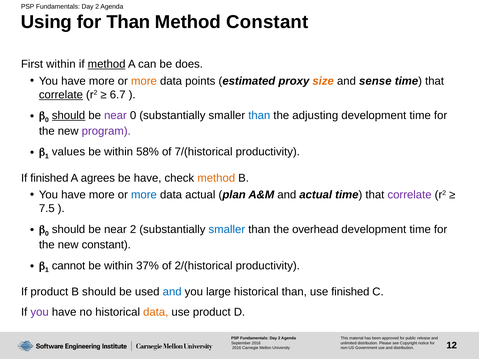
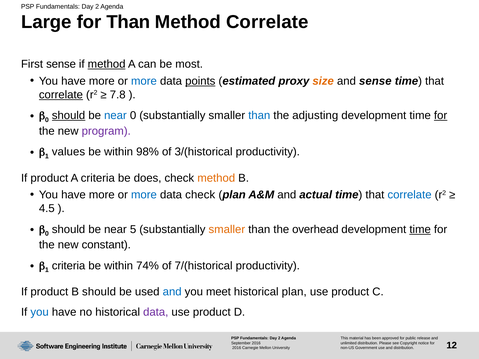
Using: Using -> Large
Method Constant: Constant -> Correlate
First within: within -> sense
does: does -> most
more at (144, 81) colour: orange -> blue
points underline: none -> present
6.7: 6.7 -> 7.8
near at (115, 116) colour: purple -> blue
for at (441, 116) underline: none -> present
58%: 58% -> 98%
7/(historical: 7/(historical -> 3/(historical
finished at (49, 178): finished -> product
A agrees: agrees -> criteria
be have: have -> does
data actual: actual -> check
correlate at (410, 195) colour: purple -> blue
7.5: 7.5 -> 4.5
near 2: 2 -> 5
smaller at (227, 230) colour: blue -> orange
time at (420, 230) underline: none -> present
cannot at (69, 266): cannot -> criteria
37%: 37% -> 74%
2/(historical: 2/(historical -> 7/(historical
large: large -> meet
historical than: than -> plan
finished at (350, 292): finished -> product
you at (40, 312) colour: purple -> blue
data at (156, 312) colour: orange -> purple
